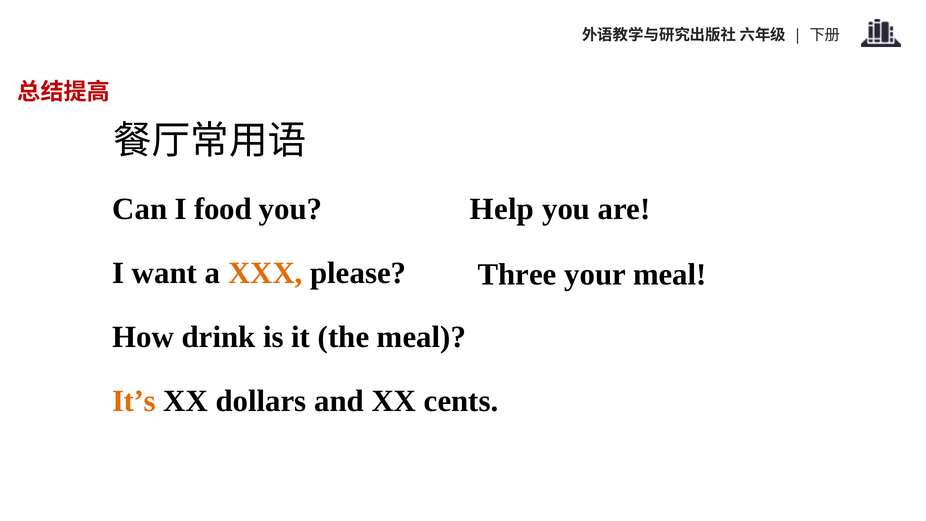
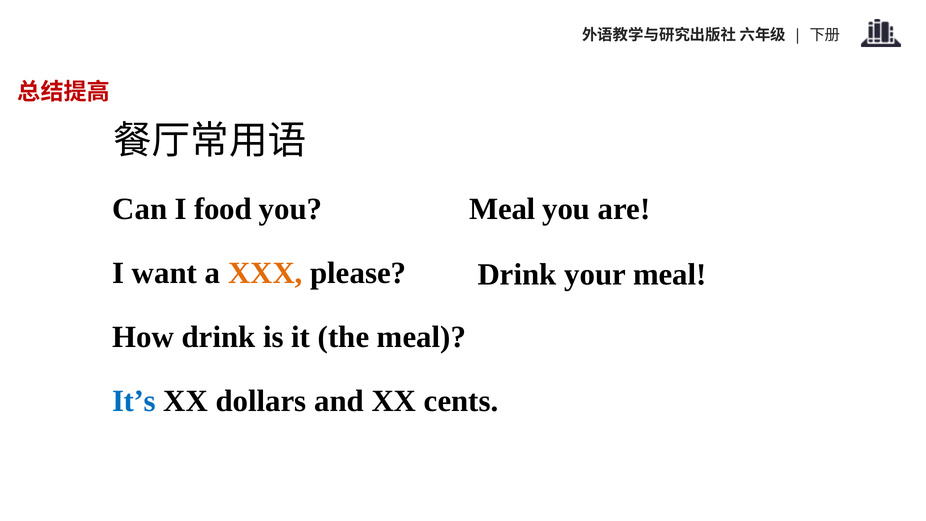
Help at (502, 209): Help -> Meal
Three at (517, 274): Three -> Drink
It’s colour: orange -> blue
